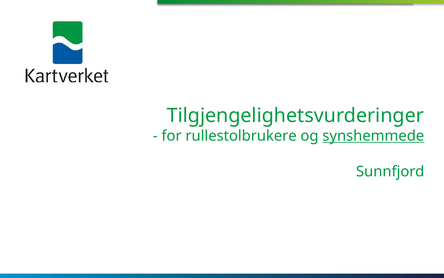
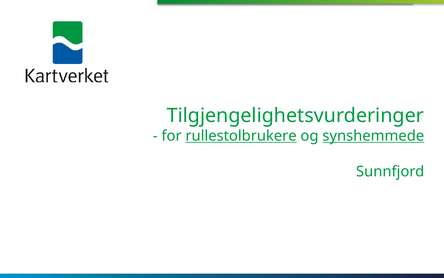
rullestolbrukere underline: none -> present
